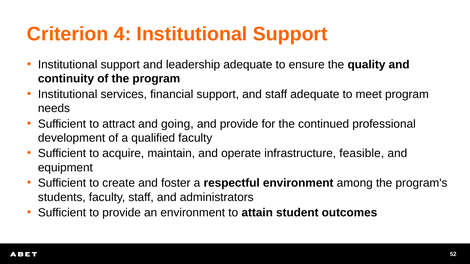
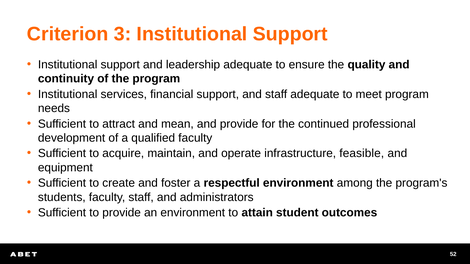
4: 4 -> 3
going: going -> mean
